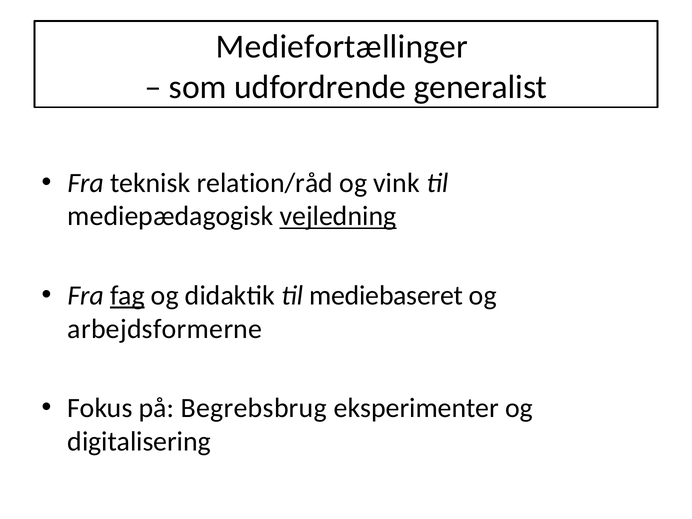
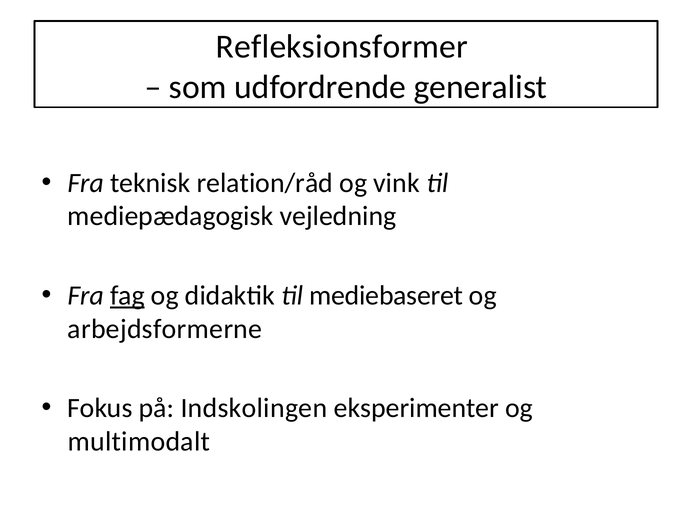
Mediefortællinger: Mediefortællinger -> Refleksionsformer
vejledning underline: present -> none
Begrebsbrug: Begrebsbrug -> Indskolingen
digitalisering: digitalisering -> multimodalt
